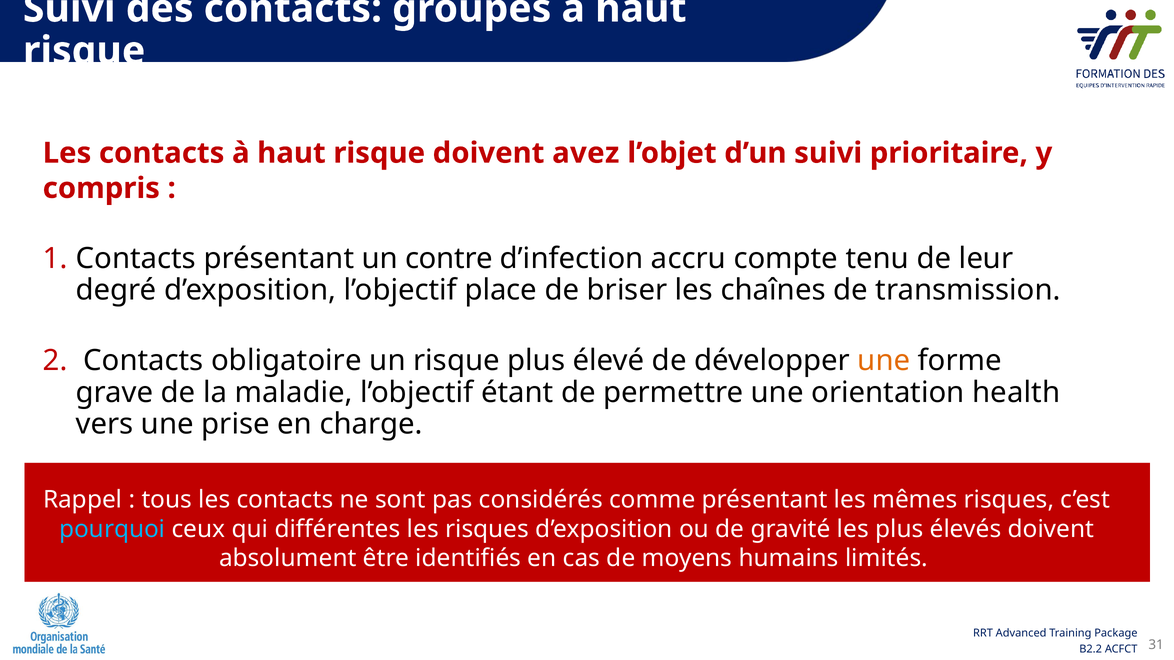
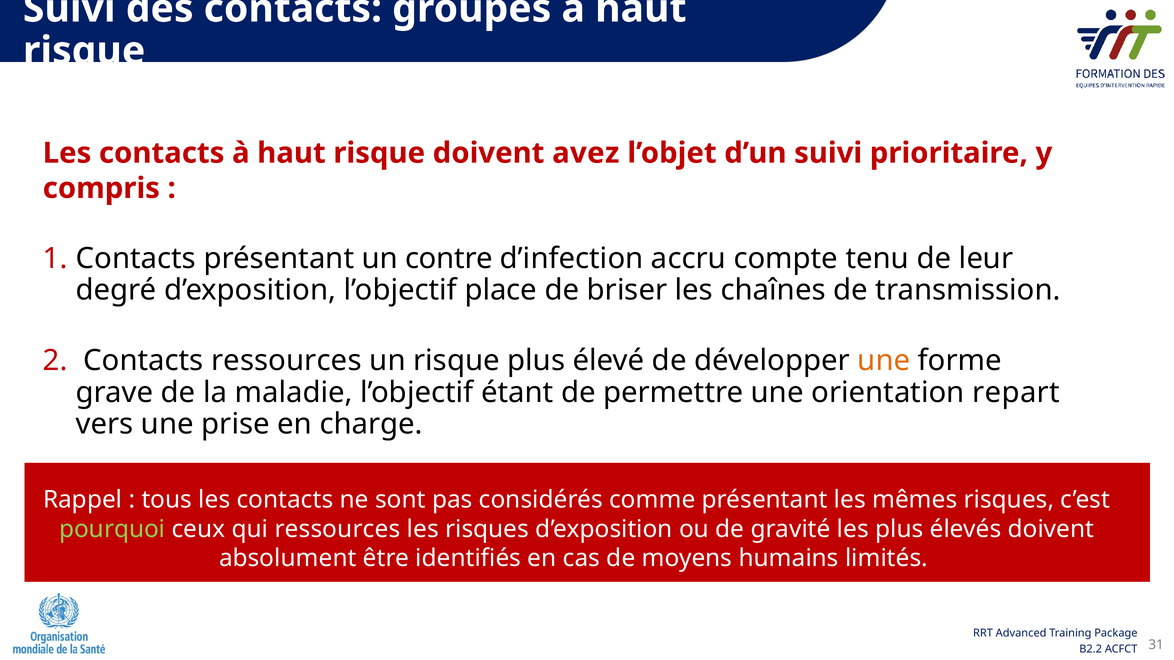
Contacts obligatoire: obligatoire -> ressources
health: health -> repart
pourquoi colour: light blue -> light green
qui différentes: différentes -> ressources
